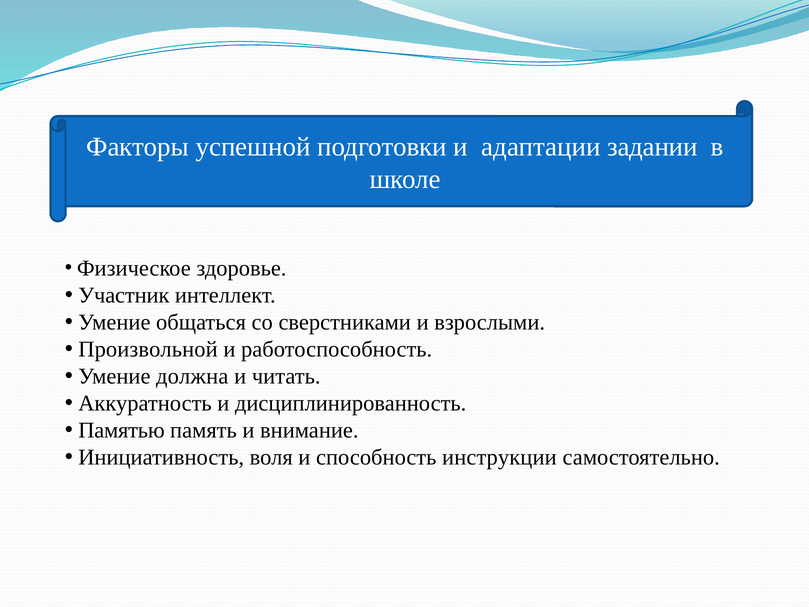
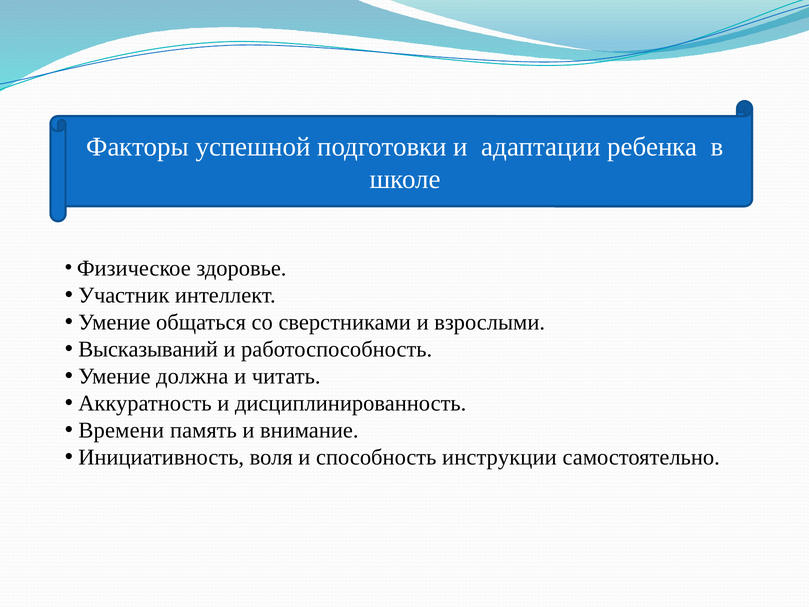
задании: задании -> ребенка
Произвольной: Произвольной -> Высказываний
Памятью: Памятью -> Времени
